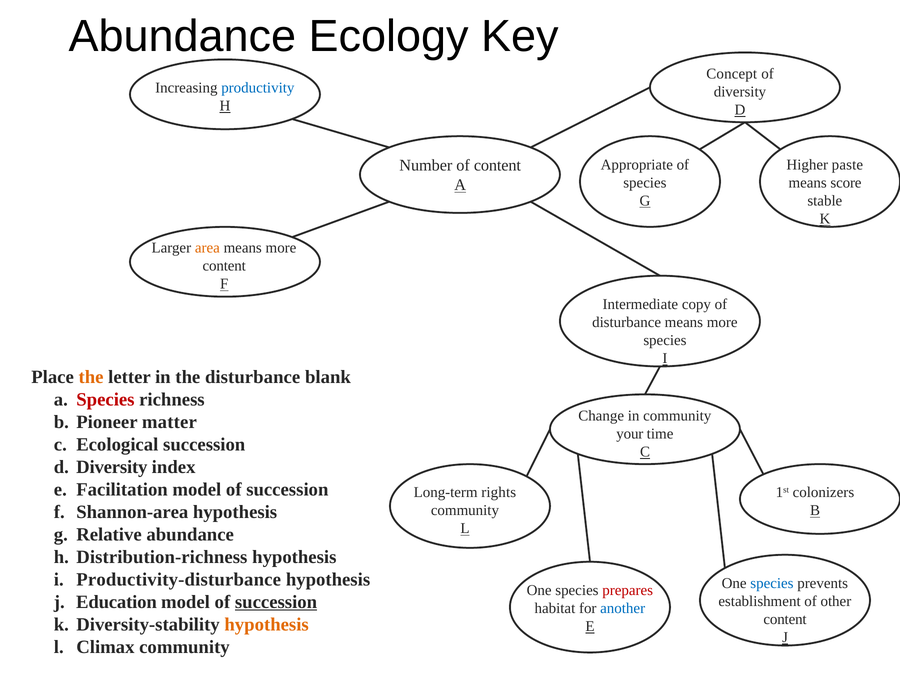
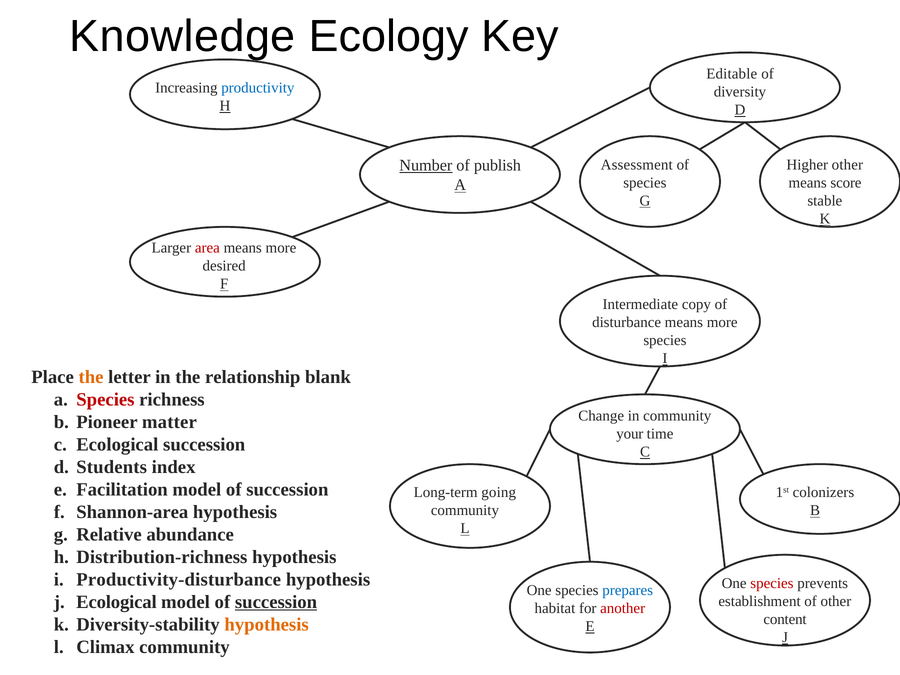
Abundance at (183, 36): Abundance -> Knowledge
Concept: Concept -> Editable
Appropriate: Appropriate -> Assessment
Higher paste: paste -> other
Number underline: none -> present
of content: content -> publish
area colour: orange -> red
content at (224, 266): content -> desired
the disturbance: disturbance -> relationship
d Diversity: Diversity -> Students
rights: rights -> going
species at (772, 583) colour: blue -> red
prepares colour: red -> blue
j Education: Education -> Ecological
another colour: blue -> red
